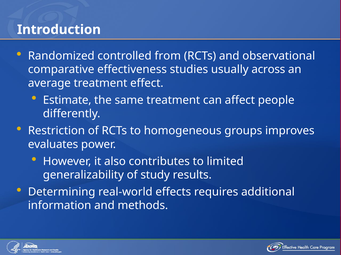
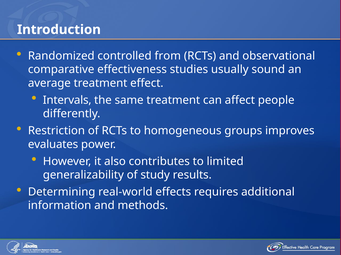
across: across -> sound
Estimate: Estimate -> Intervals
